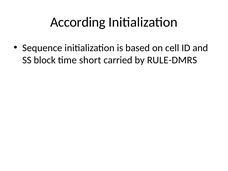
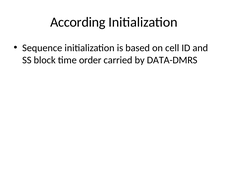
short: short -> order
RULE-DMRS: RULE-DMRS -> DATA-DMRS
